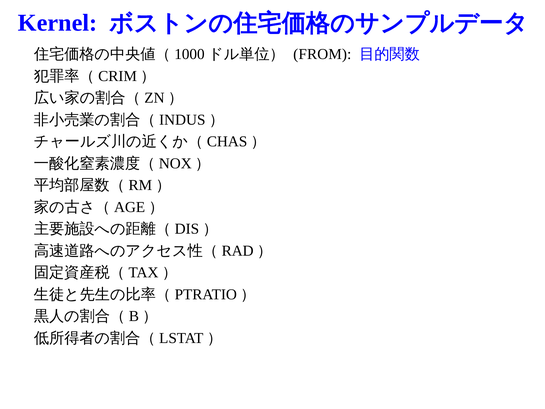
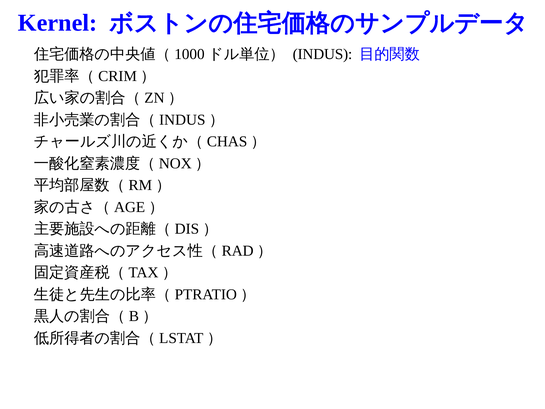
FROM: FROM -> INDUS
